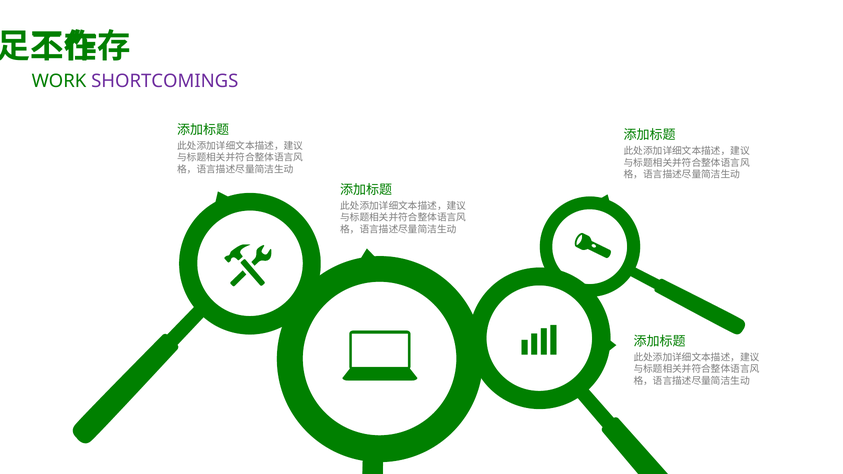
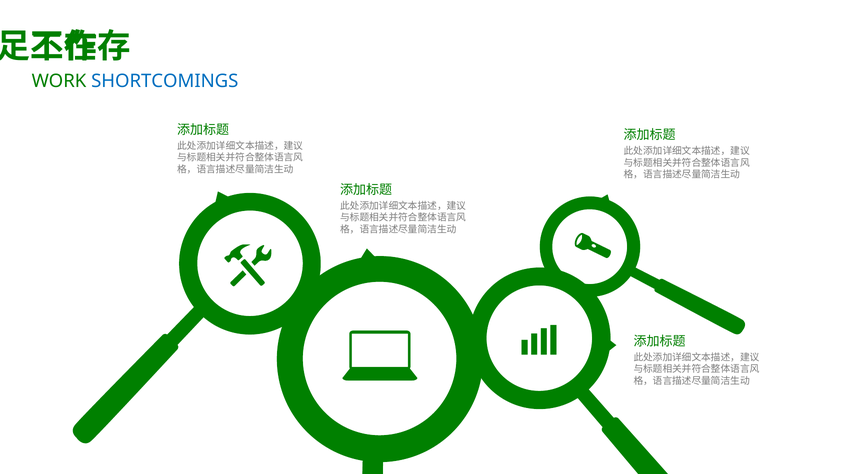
SHORTCOMINGS colour: purple -> blue
